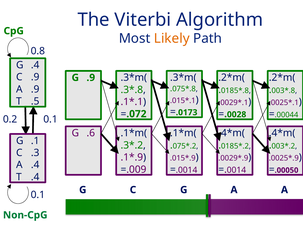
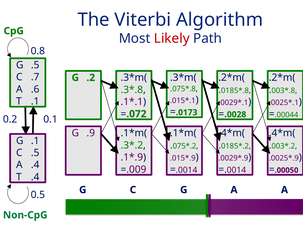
Likely colour: orange -> red
G .4: .4 -> .5
C .9: .9 -> .7
G .9: .9 -> .2
A .9: .9 -> .6
T .5: .5 -> .1
.6: .6 -> .9
C .3: .3 -> .5
0.1 at (38, 195): 0.1 -> 0.5
